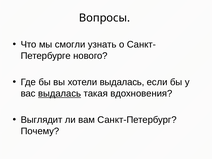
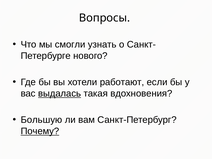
хотели выдалась: выдалась -> работают
Выглядит: Выглядит -> Большую
Почему underline: none -> present
